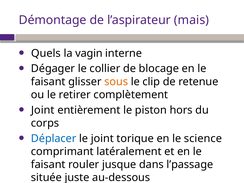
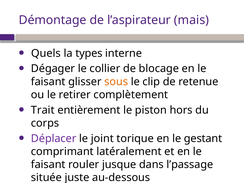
vagin: vagin -> types
Joint at (43, 110): Joint -> Trait
Déplacer colour: blue -> purple
science: science -> gestant
